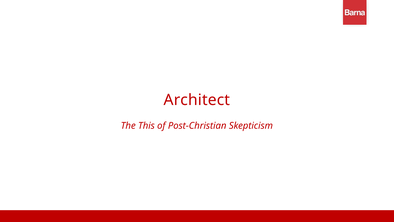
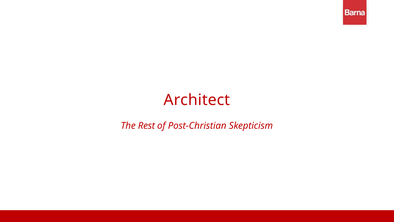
This: This -> Rest
